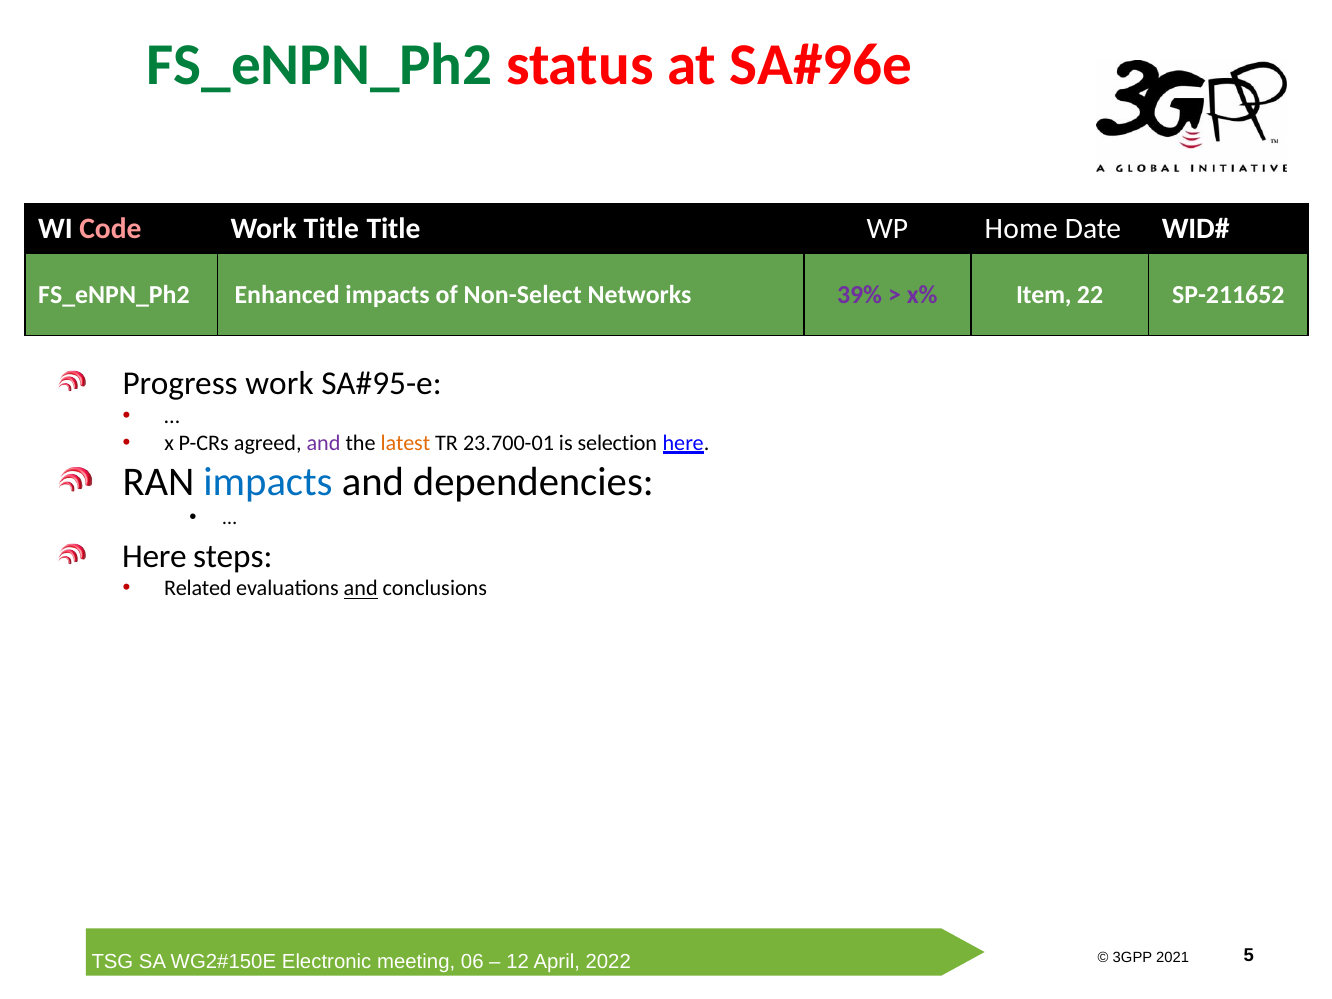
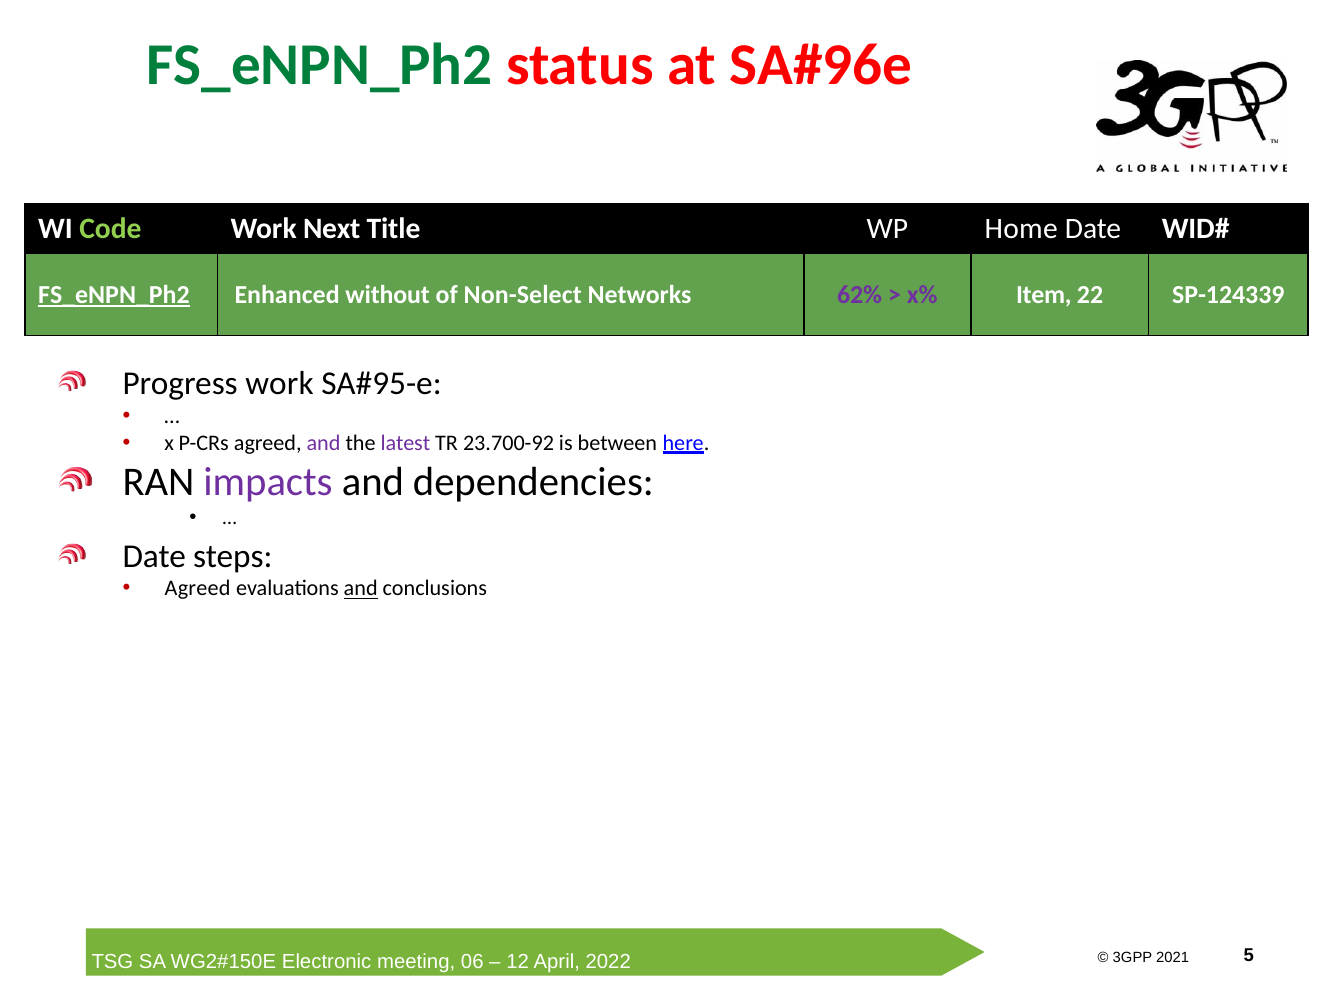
Code colour: pink -> light green
Work Title: Title -> Next
FS_eNPN_Ph2 at (114, 295) underline: none -> present
Enhanced impacts: impacts -> without
39%: 39% -> 62%
SP-211652: SP-211652 -> SP-124339
latest colour: orange -> purple
23.700-01: 23.700-01 -> 23.700-92
selection: selection -> between
impacts at (268, 482) colour: blue -> purple
Here at (154, 556): Here -> Date
Related at (198, 589): Related -> Agreed
